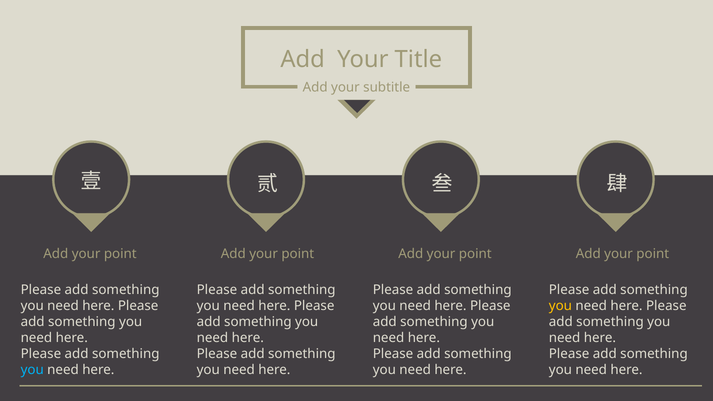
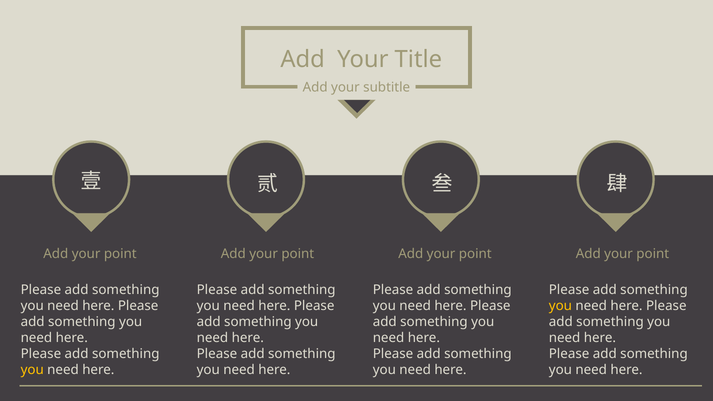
you at (32, 370) colour: light blue -> yellow
